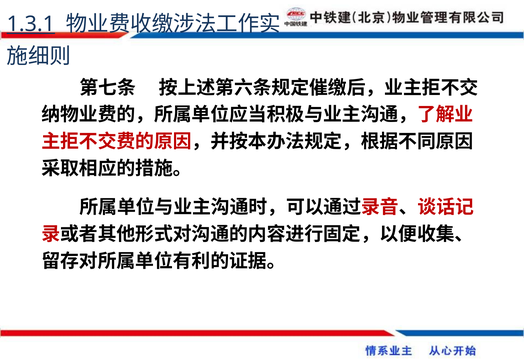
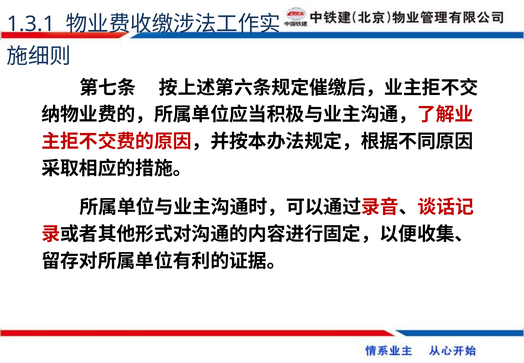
1.3.1 underline: present -> none
